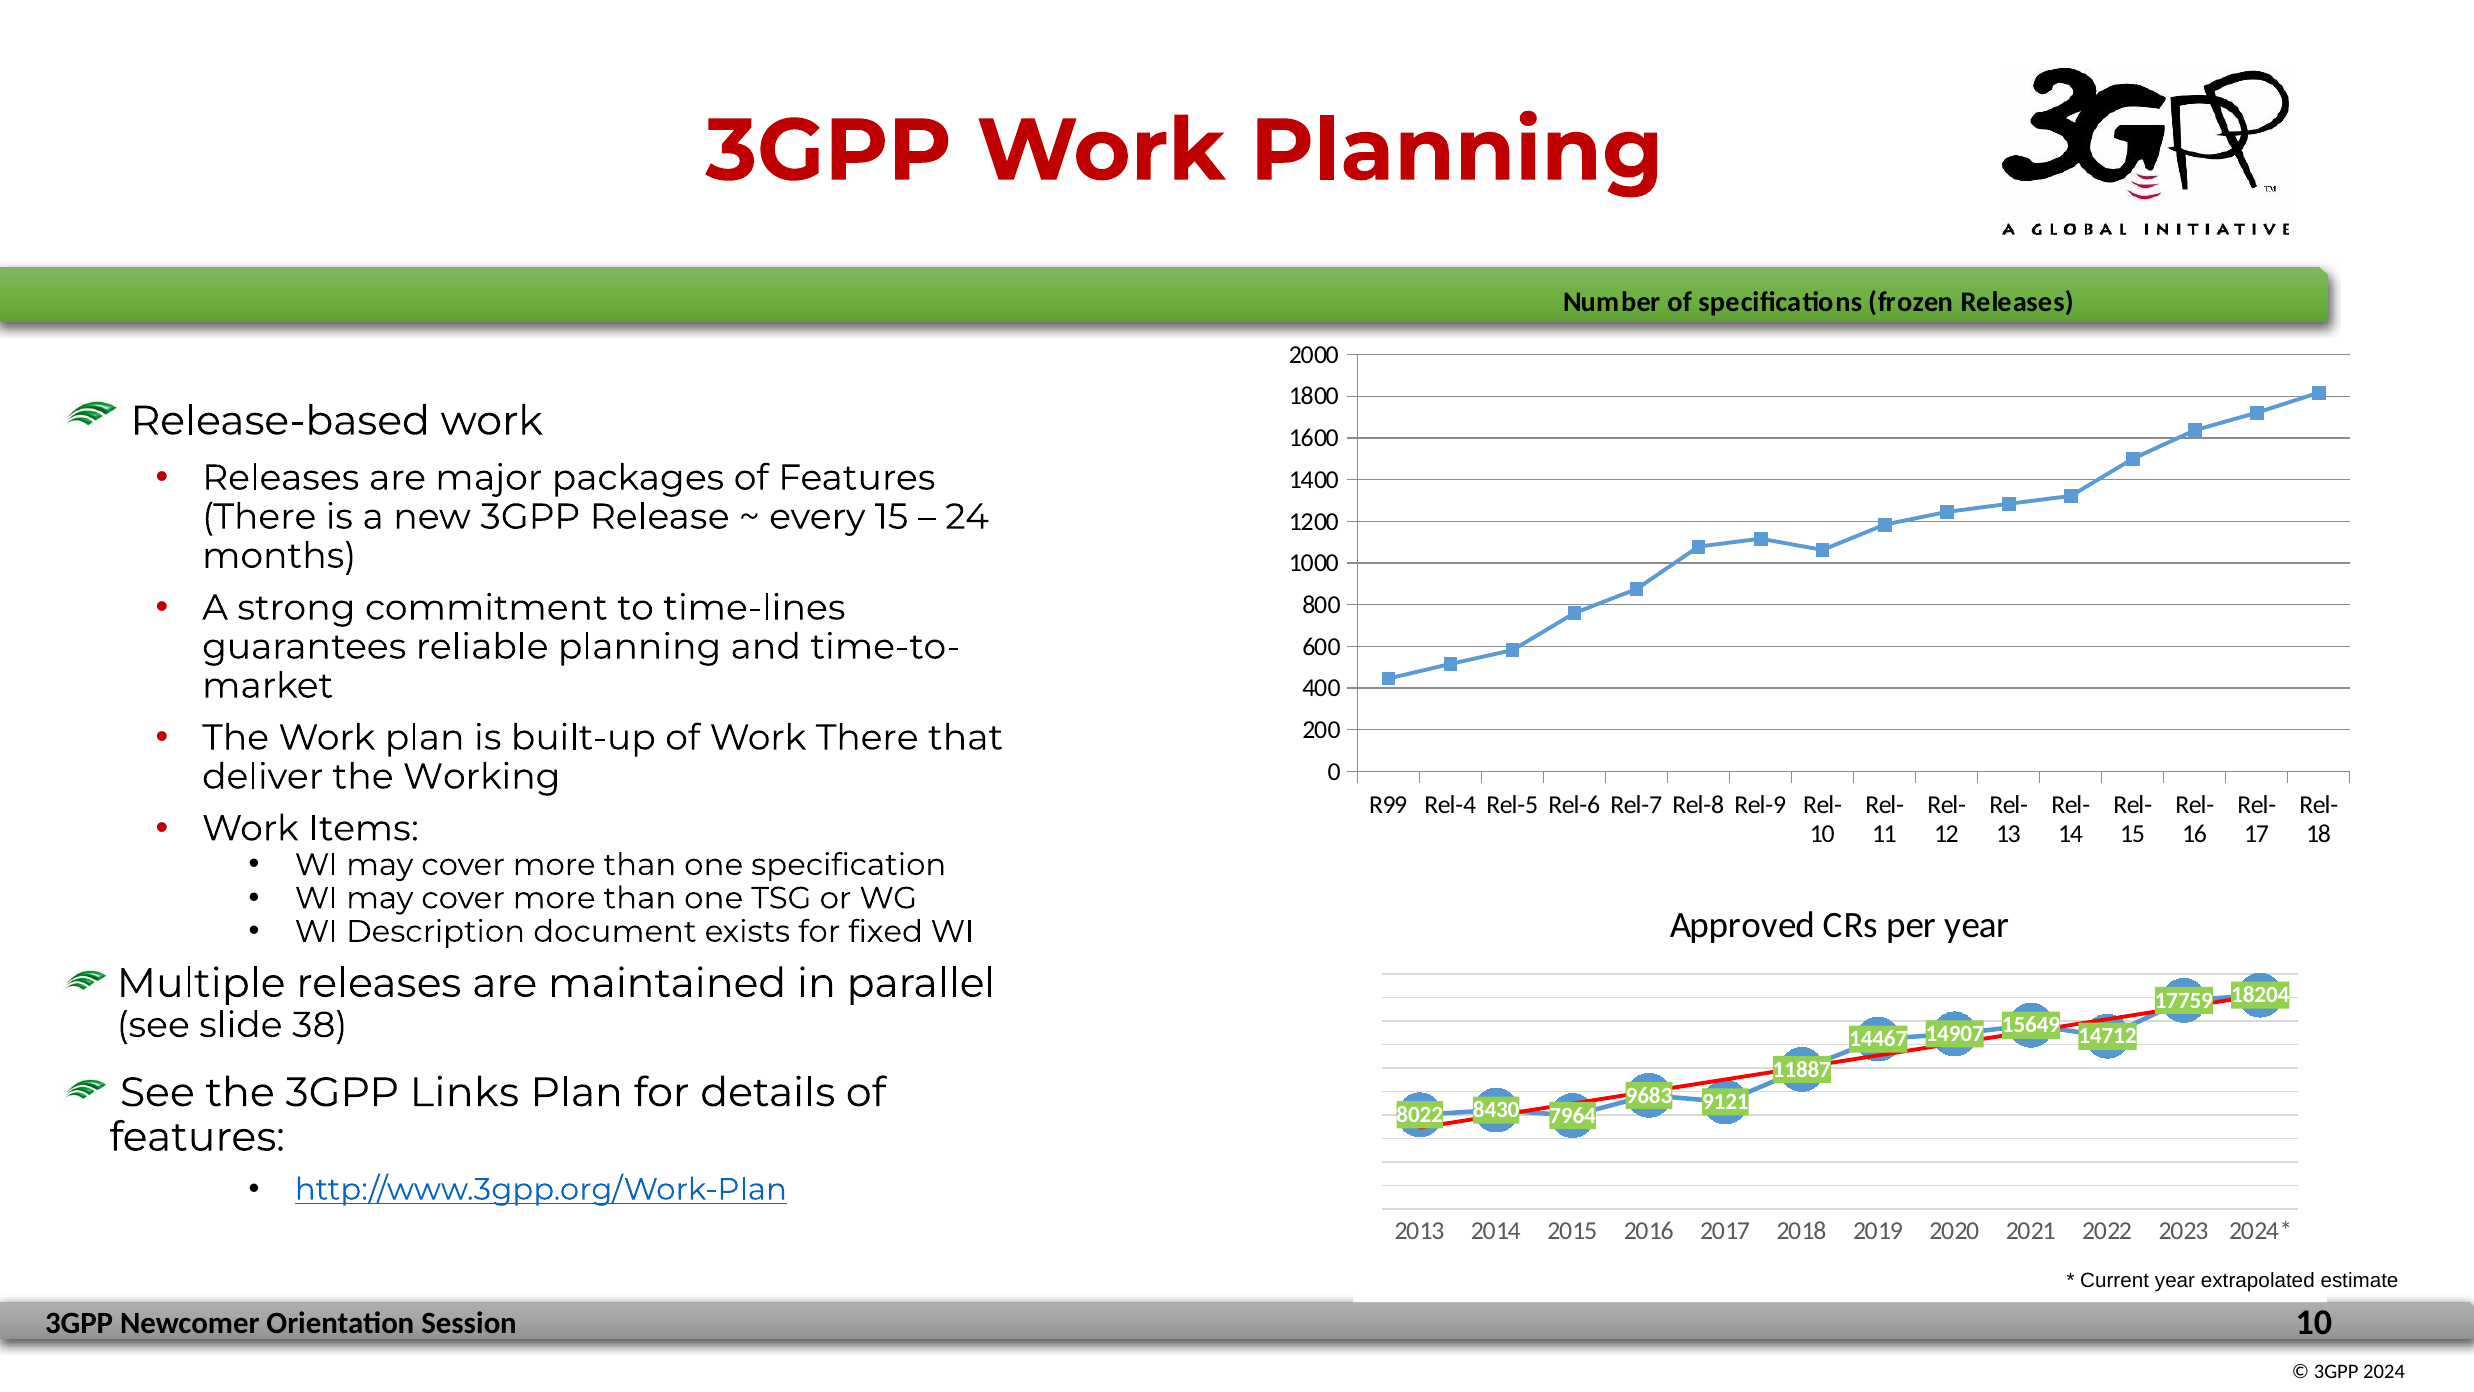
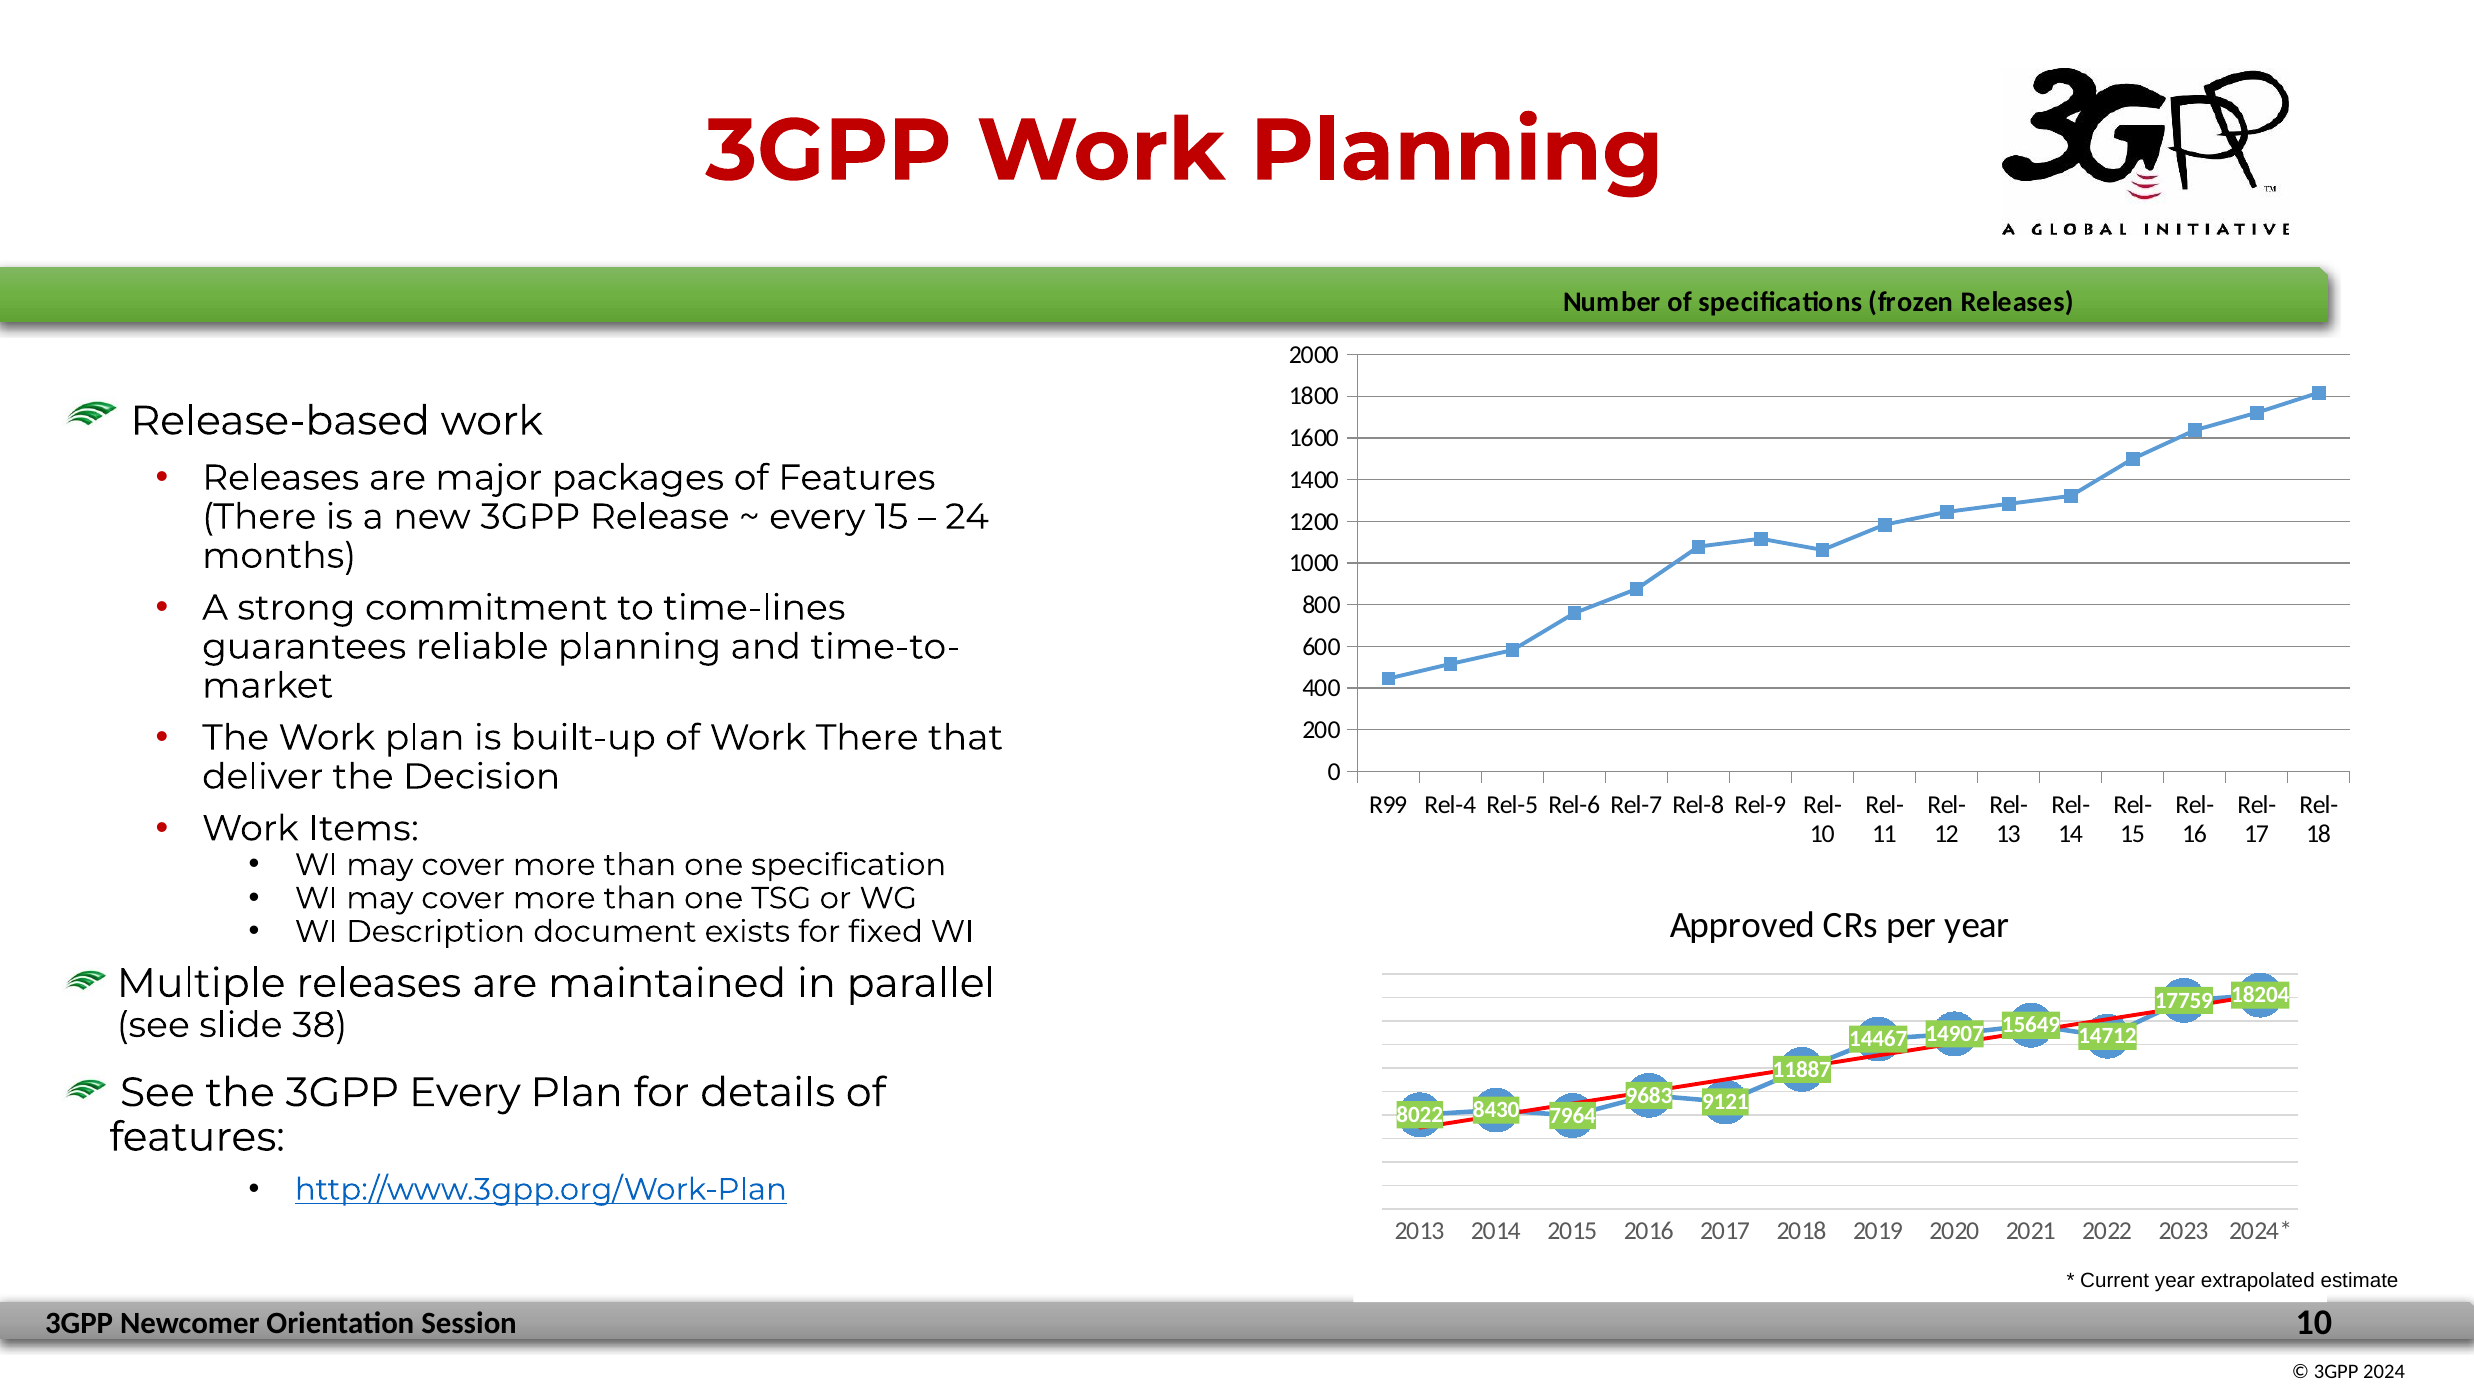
Working: Working -> Decision
3GPP Links: Links -> Every
